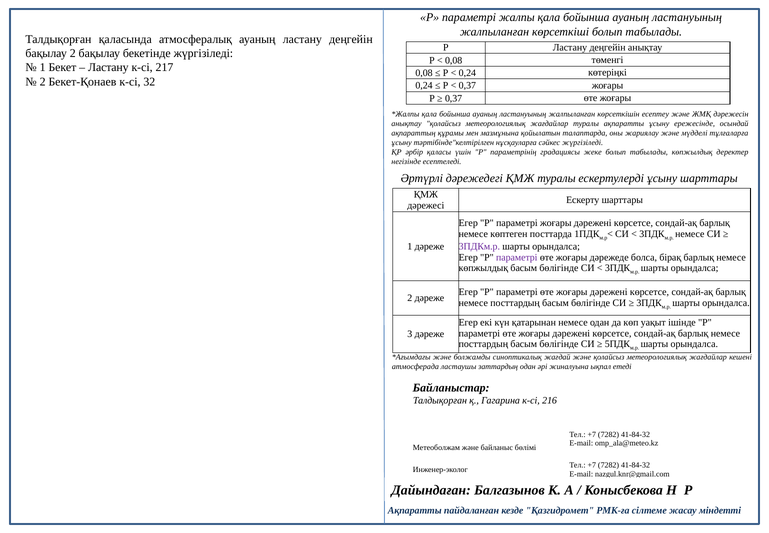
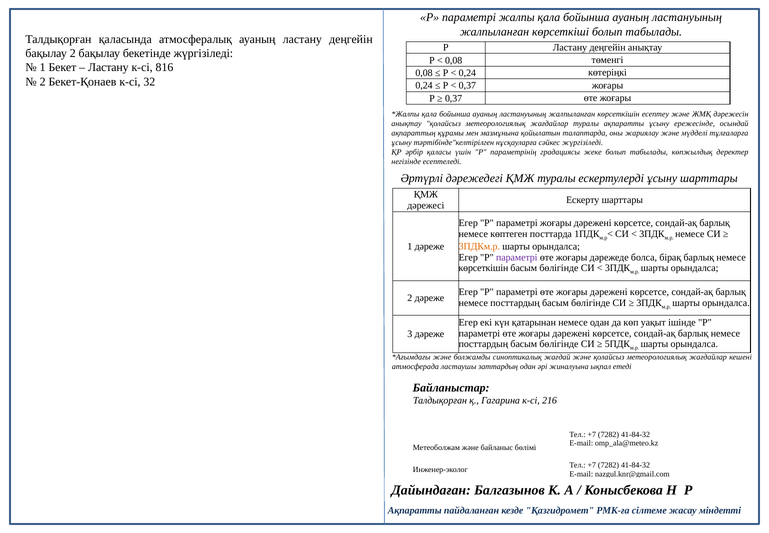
217: 217 -> 816
3ПДКм.р colour: purple -> orange
көпжылдық at (483, 268): көпжылдық -> көрсеткішін
